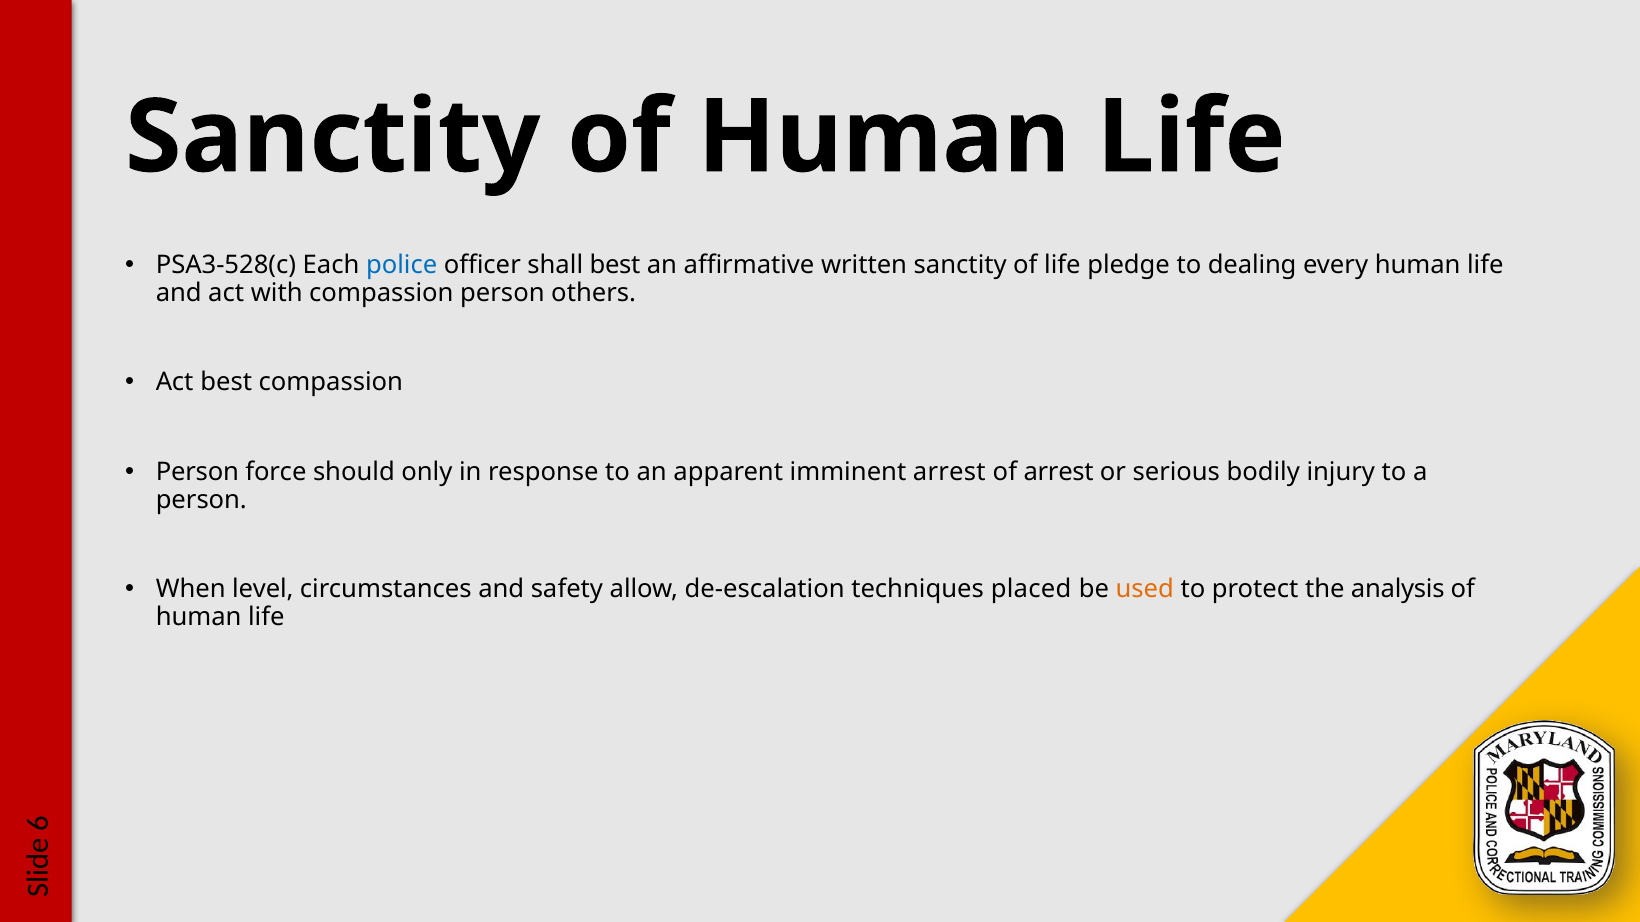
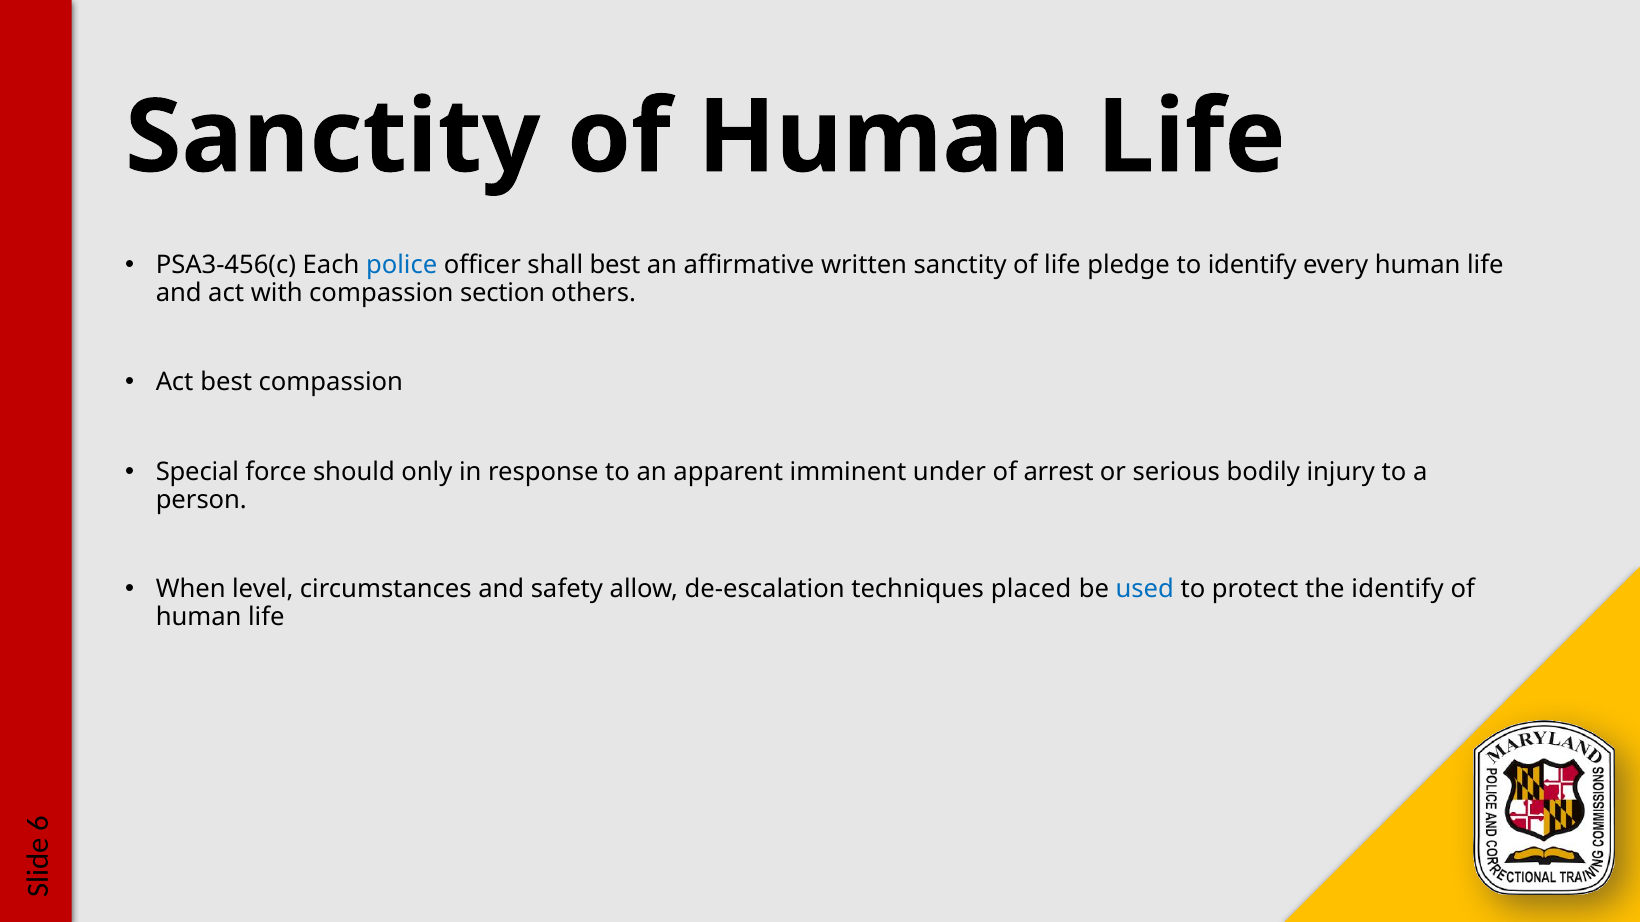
PSA3-528(c: PSA3-528(c -> PSA3-456(c
to dealing: dealing -> identify
compassion person: person -> section
Person at (197, 472): Person -> Special
imminent arrest: arrest -> under
used colour: orange -> blue
the analysis: analysis -> identify
